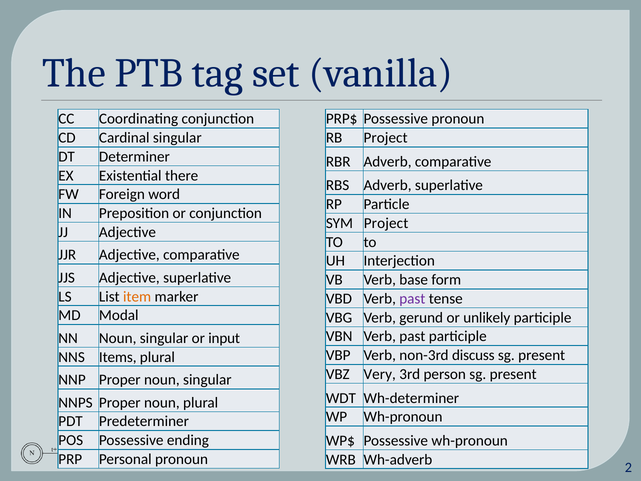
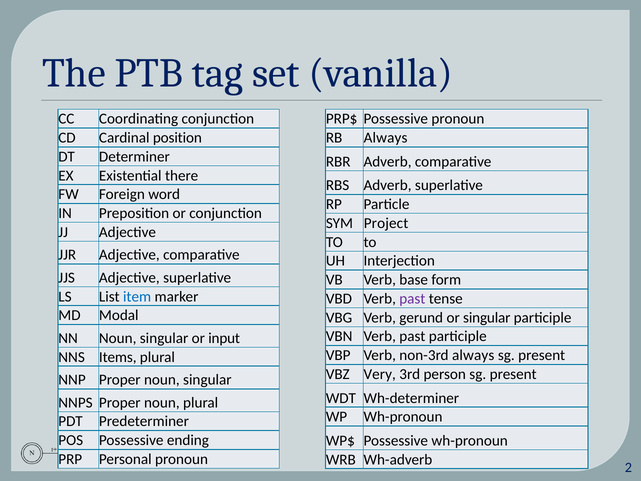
Cardinal singular: singular -> position
RB Project: Project -> Always
item colour: orange -> blue
or unlikely: unlikely -> singular
non-3rd discuss: discuss -> always
